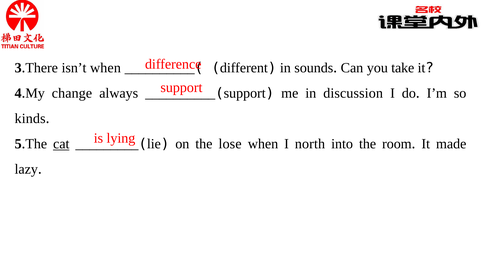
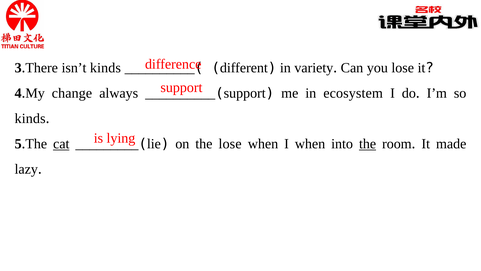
isn’t when: when -> kinds
sounds: sounds -> variety
you take: take -> lose
discussion: discussion -> ecosystem
I north: north -> when
the at (368, 144) underline: none -> present
